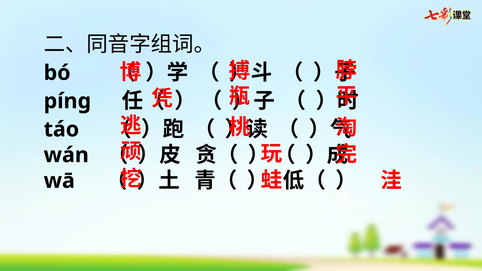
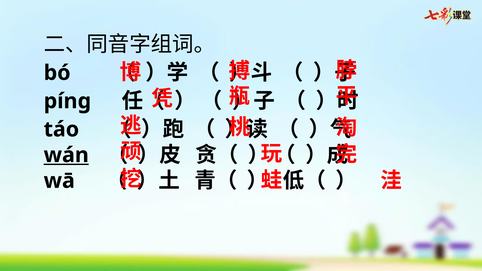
wán underline: none -> present
